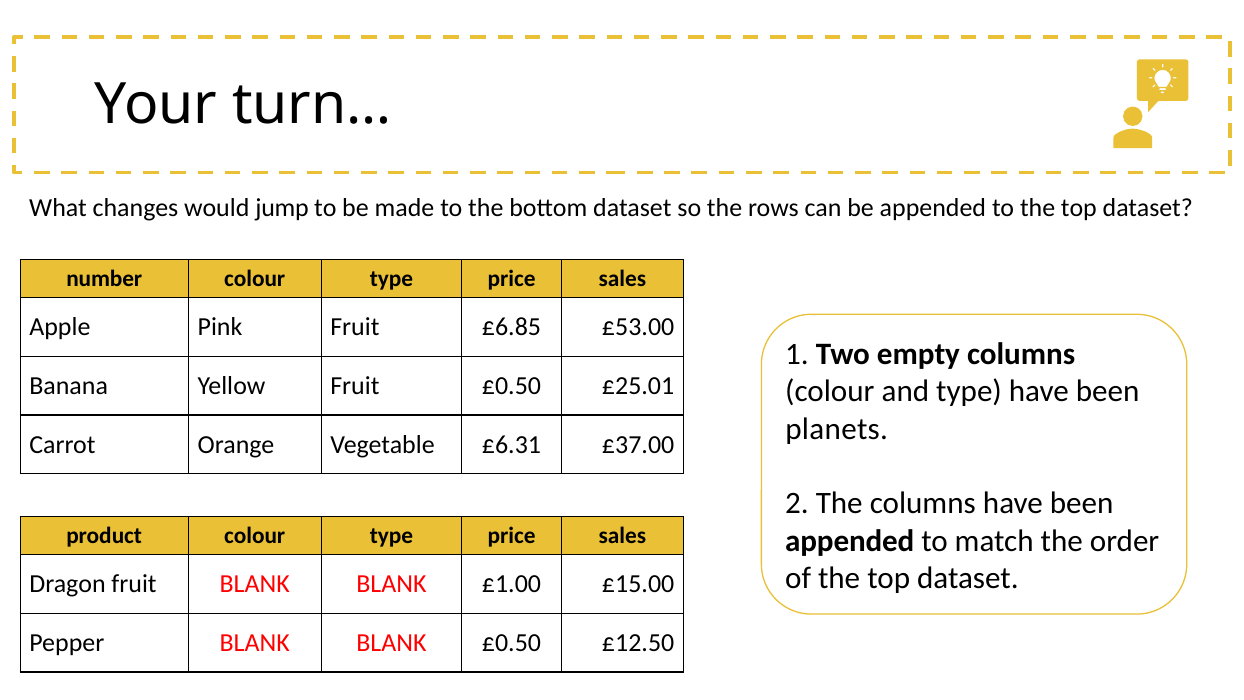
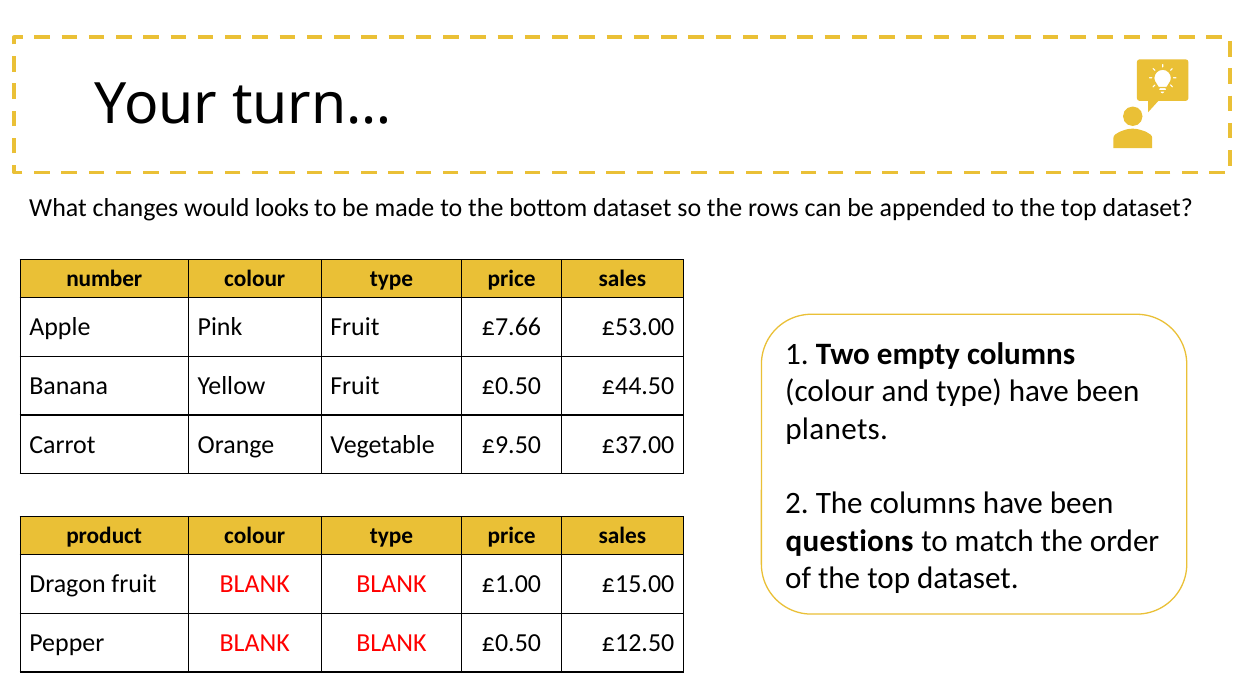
jump: jump -> looks
£6.85: £6.85 -> £7.66
£25.01: £25.01 -> £44.50
£6.31: £6.31 -> £9.50
appended at (850, 541): appended -> questions
